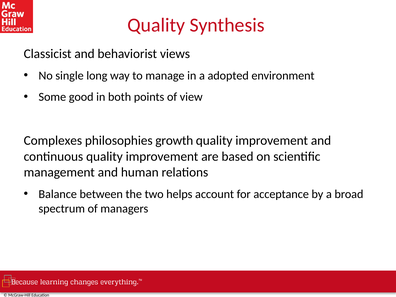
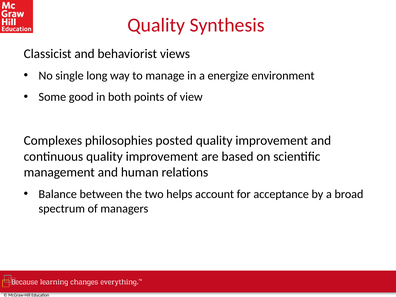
adopted: adopted -> energize
growth: growth -> posted
